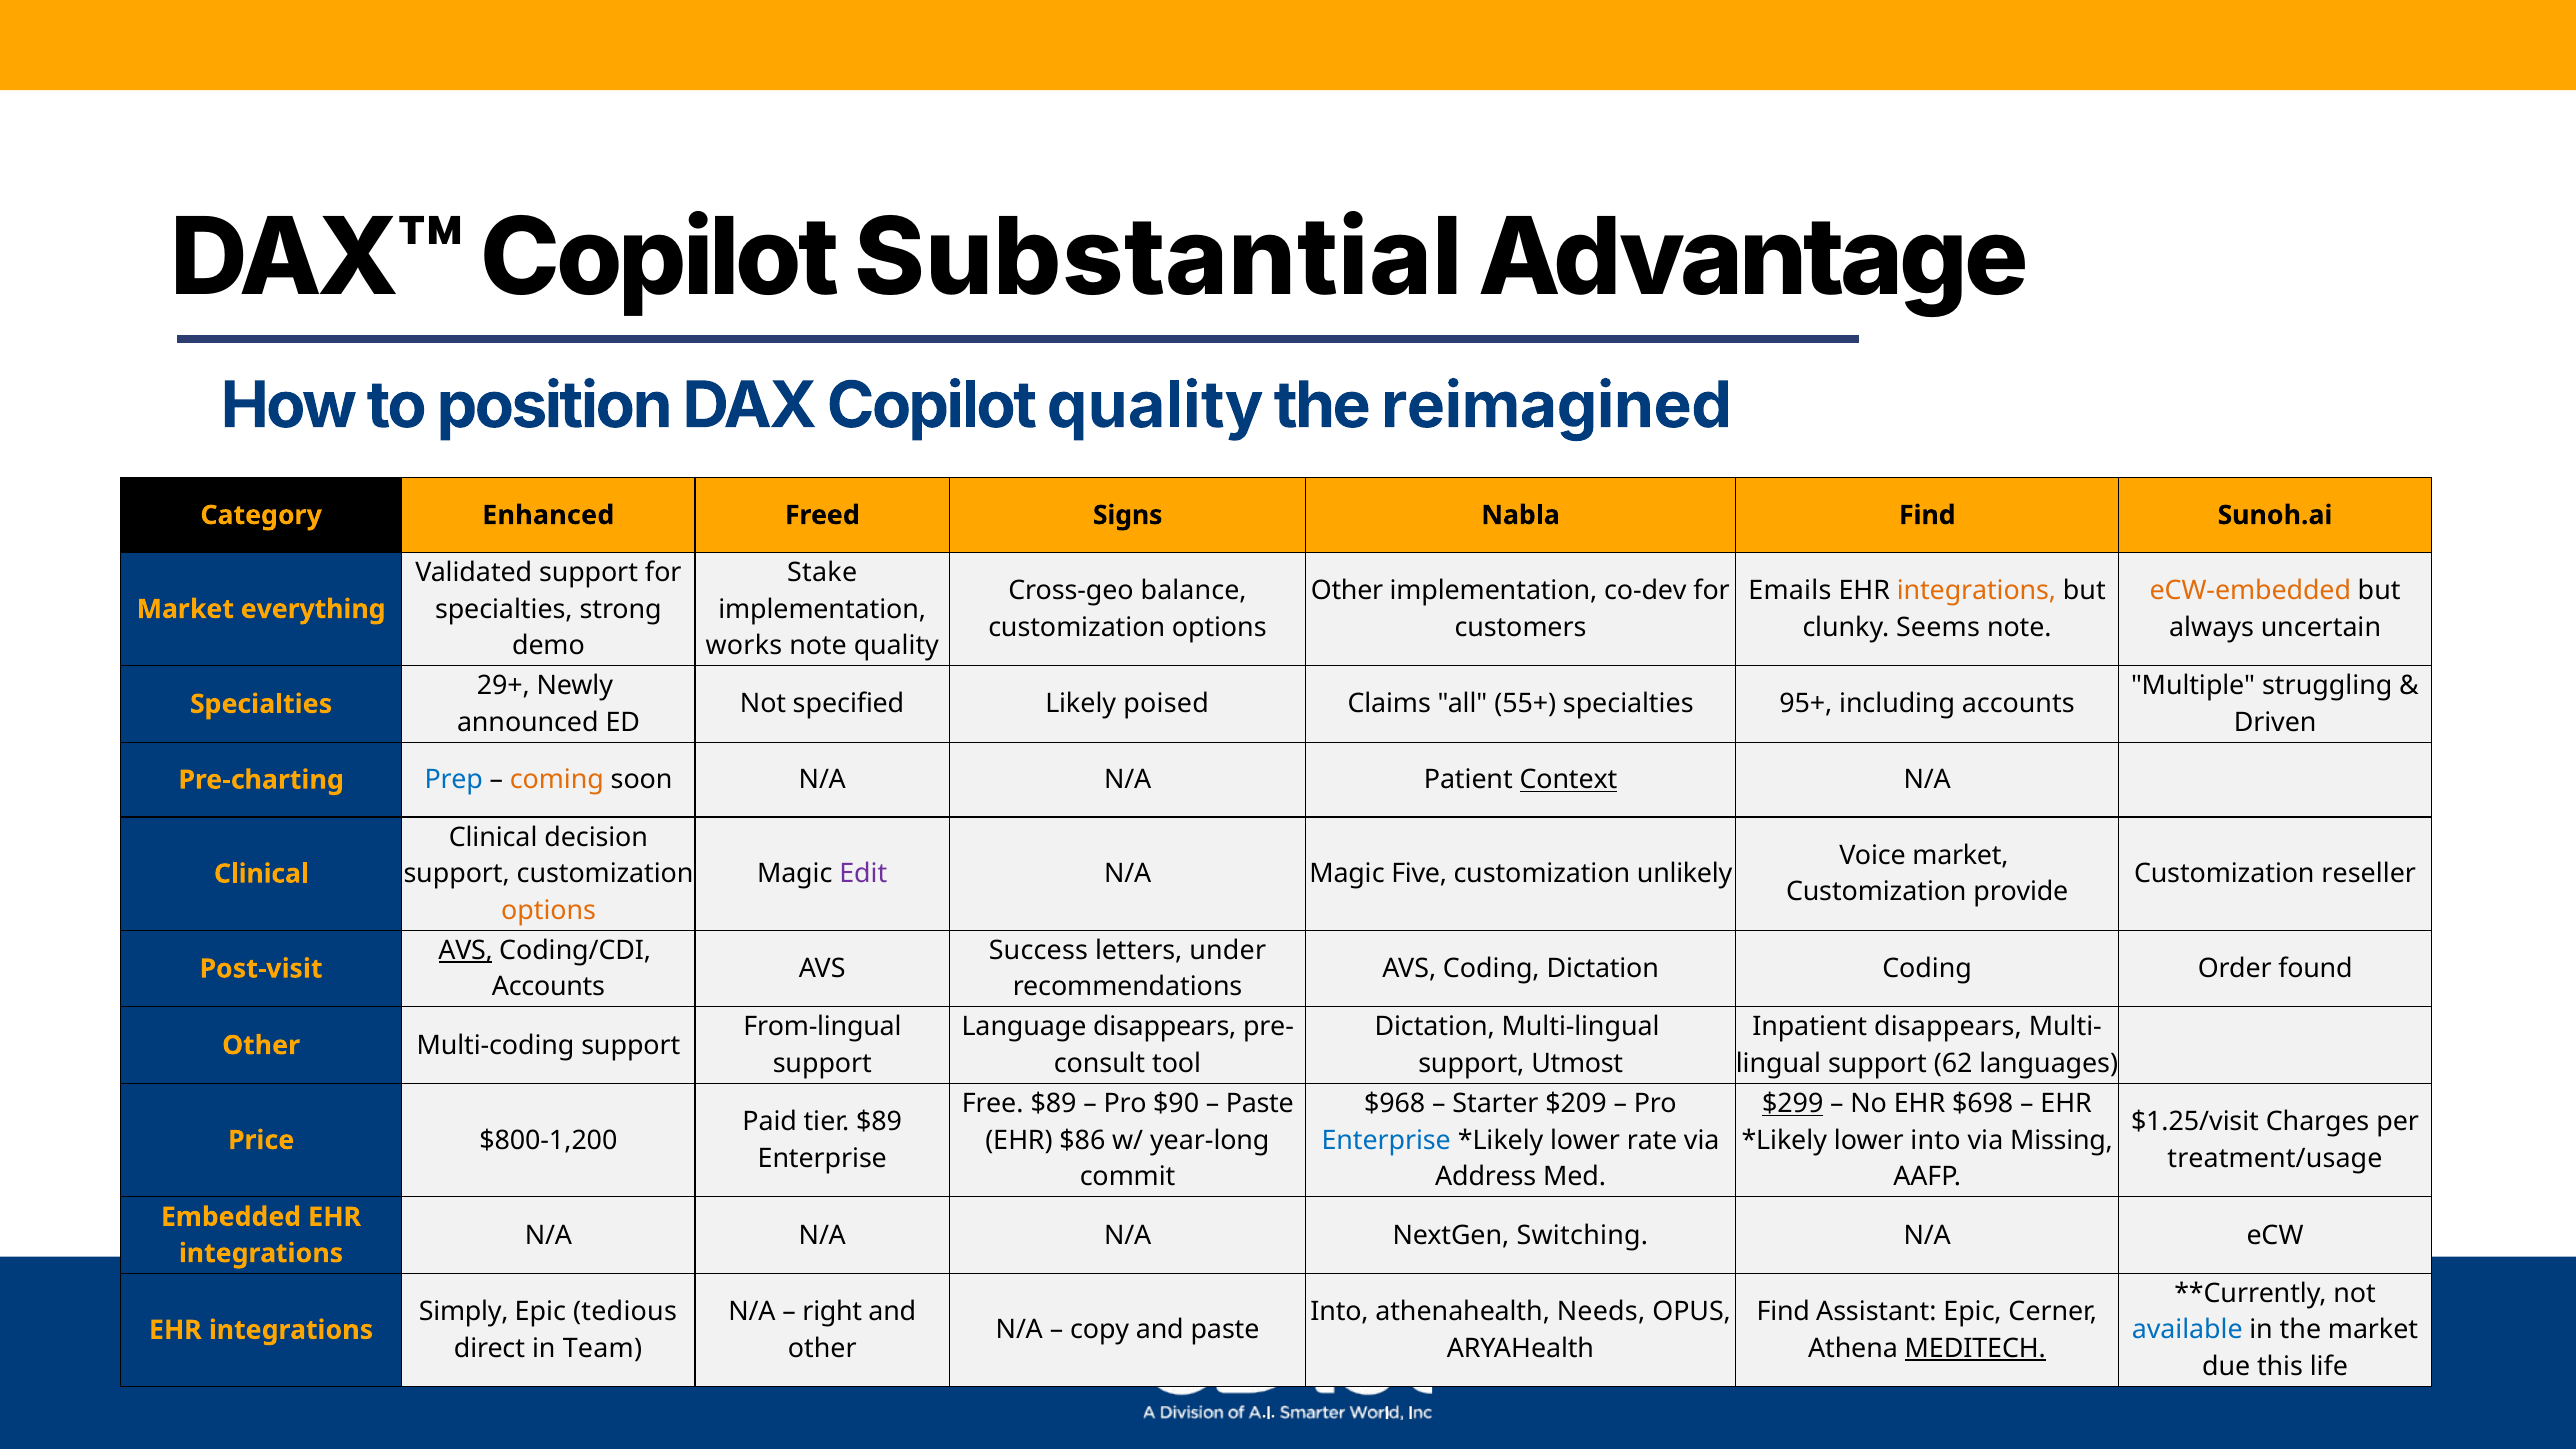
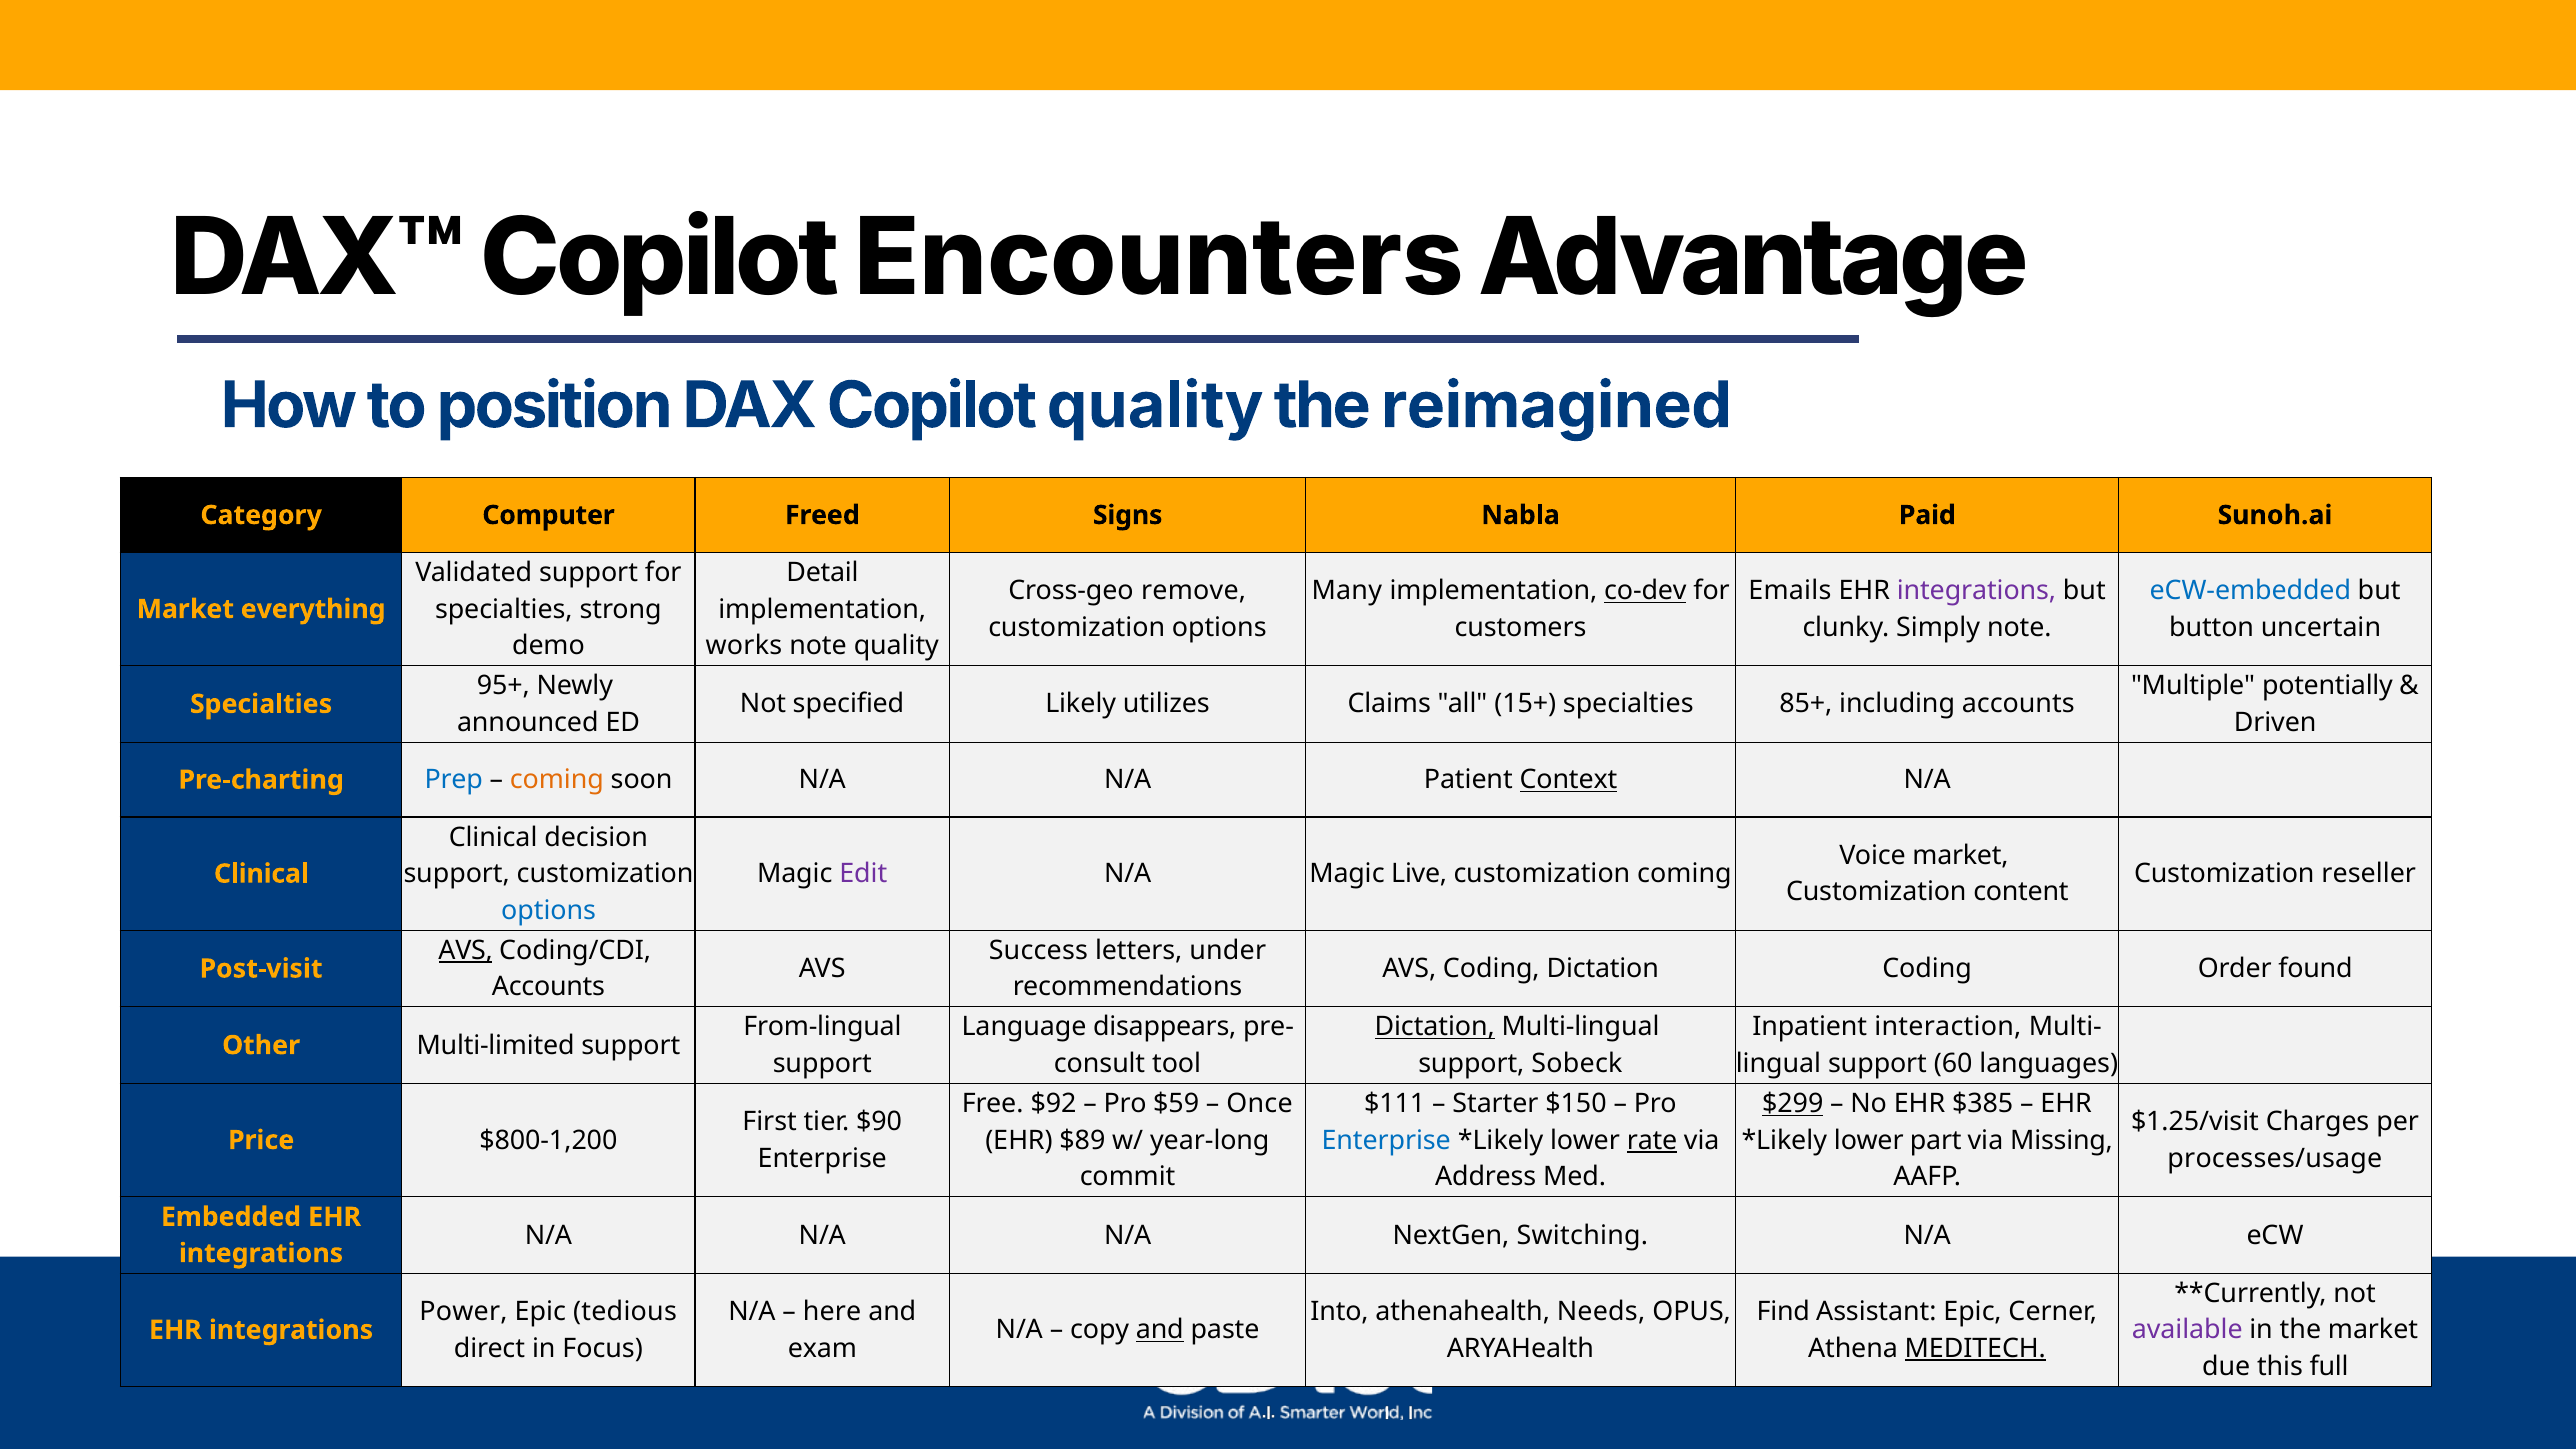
Substantial: Substantial -> Encounters
Enhanced: Enhanced -> Computer
Nabla Find: Find -> Paid
Stake: Stake -> Detail
balance: balance -> remove
Other at (1347, 591): Other -> Many
co-dev underline: none -> present
integrations at (1976, 591) colour: orange -> purple
eCW-embedded colour: orange -> blue
Seems: Seems -> Simply
always: always -> button
29+: 29+ -> 95+
struggling: struggling -> potentially
poised: poised -> utilizes
55+: 55+ -> 15+
95+: 95+ -> 85+
Five: Five -> Live
customization unlikely: unlikely -> coming
provide: provide -> content
options at (549, 910) colour: orange -> blue
Dictation at (1435, 1027) underline: none -> present
Inpatient disappears: disappears -> interaction
Multi-coding: Multi-coding -> Multi-limited
Utmost: Utmost -> Sobeck
62: 62 -> 60
Free $89: $89 -> $92
$90: $90 -> $59
Paste at (1260, 1104): Paste -> Once
$968: $968 -> $111
$209: $209 -> $150
$698: $698 -> $385
Paid: Paid -> First
tier $89: $89 -> $90
$86: $86 -> $89
rate underline: none -> present
lower into: into -> part
treatment/usage: treatment/usage -> processes/usage
Simply: Simply -> Power
right: right -> here
and at (1160, 1330) underline: none -> present
available colour: blue -> purple
Team: Team -> Focus
other at (822, 1348): other -> exam
life: life -> full
